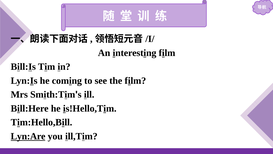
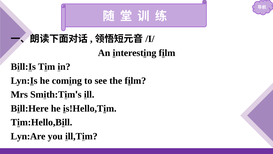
Lyn:Are underline: present -> none
